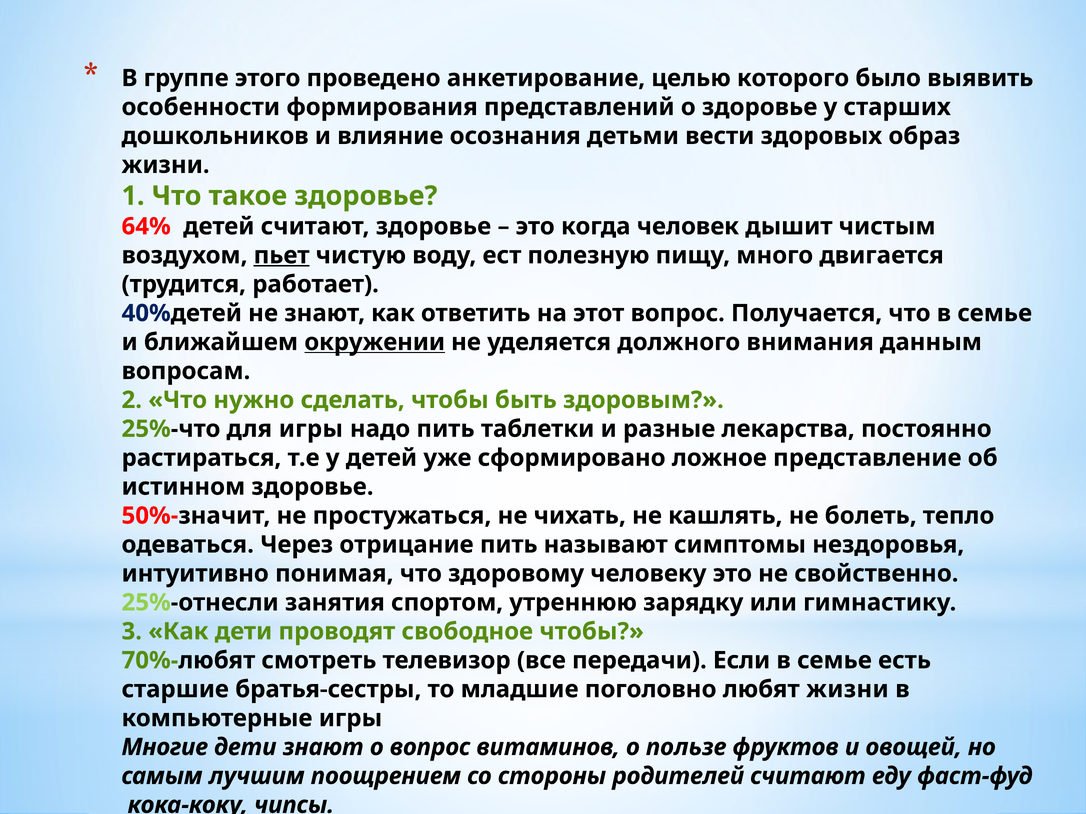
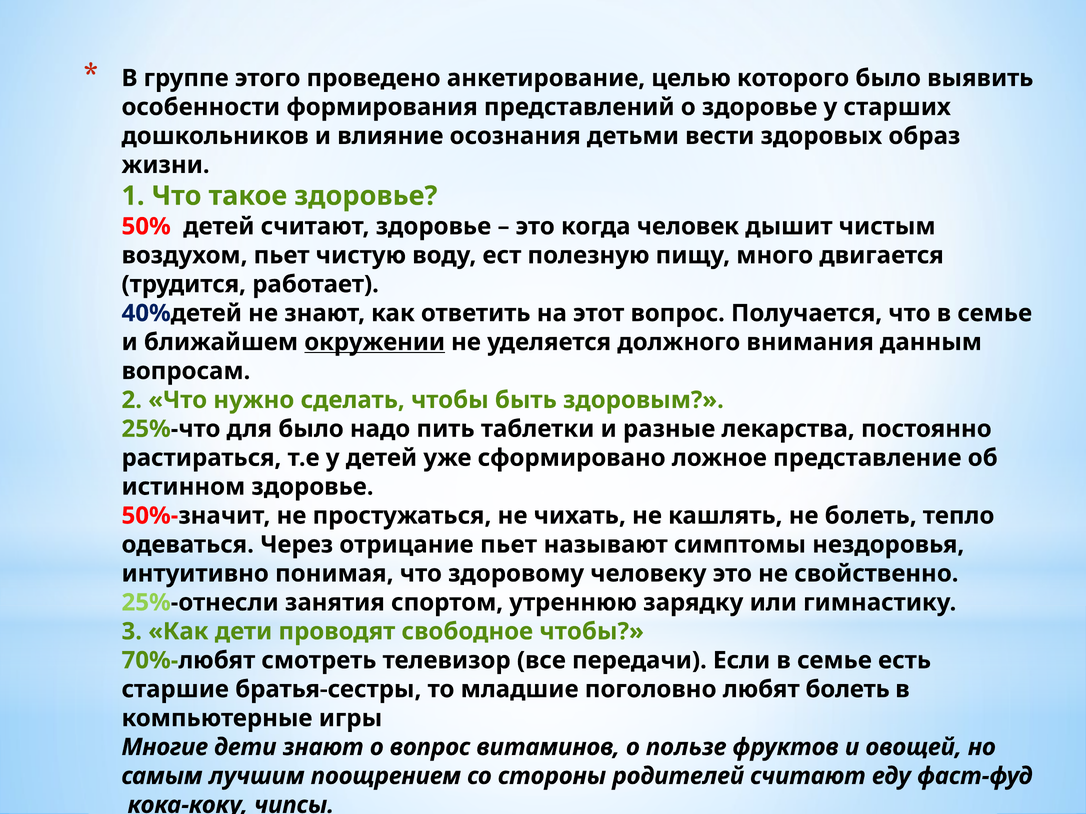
64%: 64% -> 50%
пьет at (282, 256) underline: present -> none
для игры: игры -> было
отрицание пить: пить -> пьет
любят жизни: жизни -> болеть
